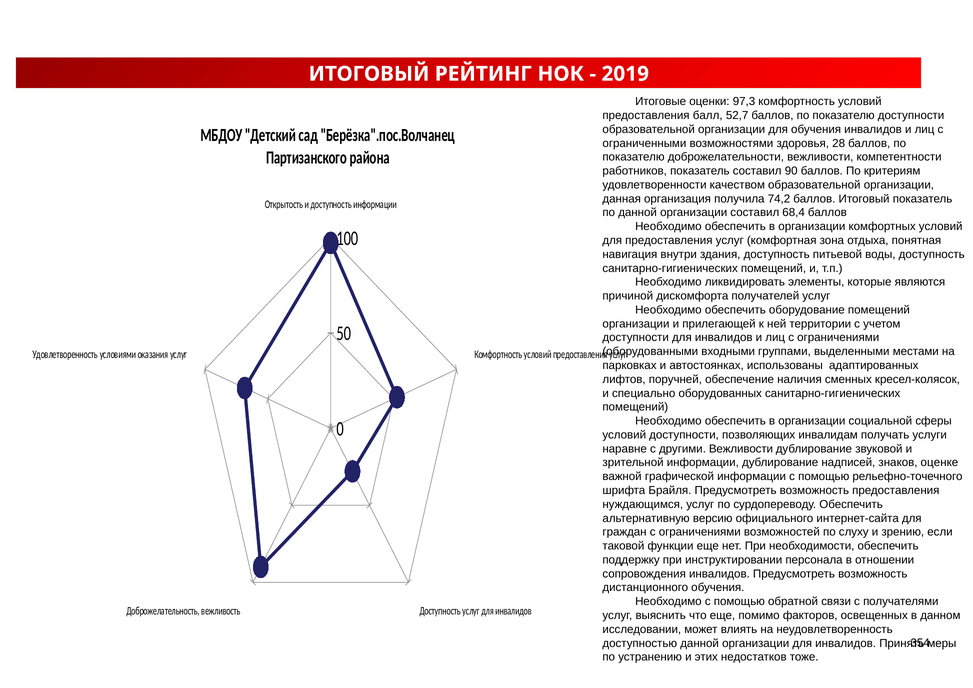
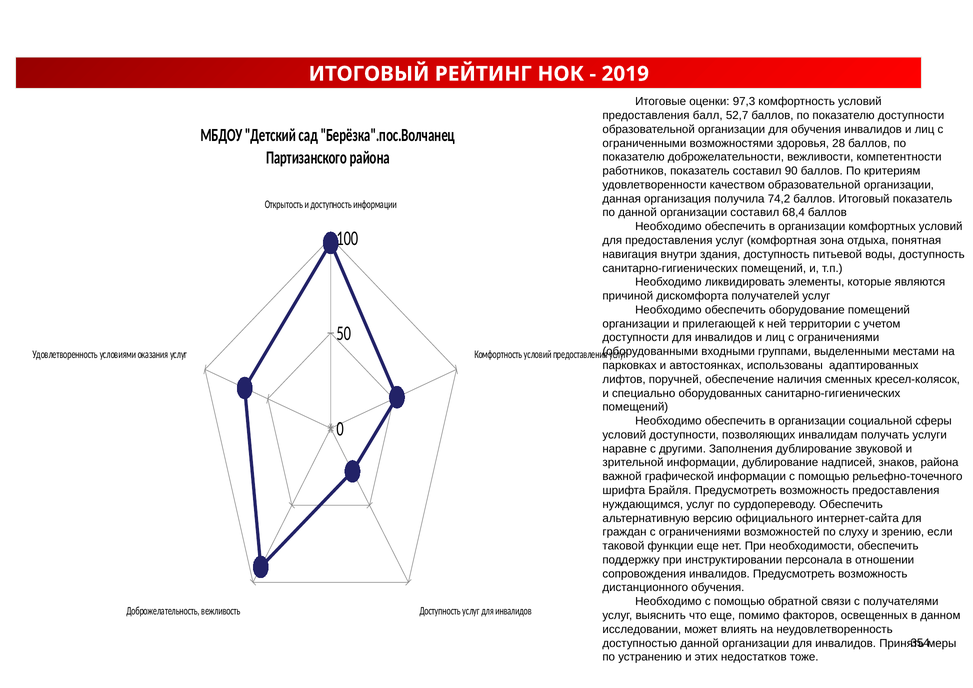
другими Вежливости: Вежливости -> Заполнения
знаков оценке: оценке -> района
